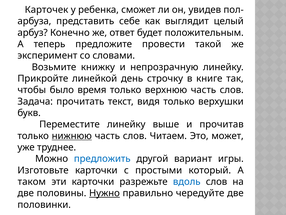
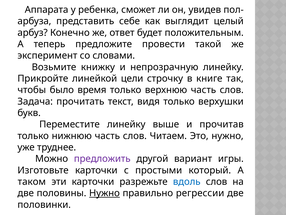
Карточек: Карточек -> Аппарата
день: день -> цели
нижнюю underline: present -> none
Это может: может -> нужно
предложить colour: blue -> purple
чередуйте: чередуйте -> регрессии
